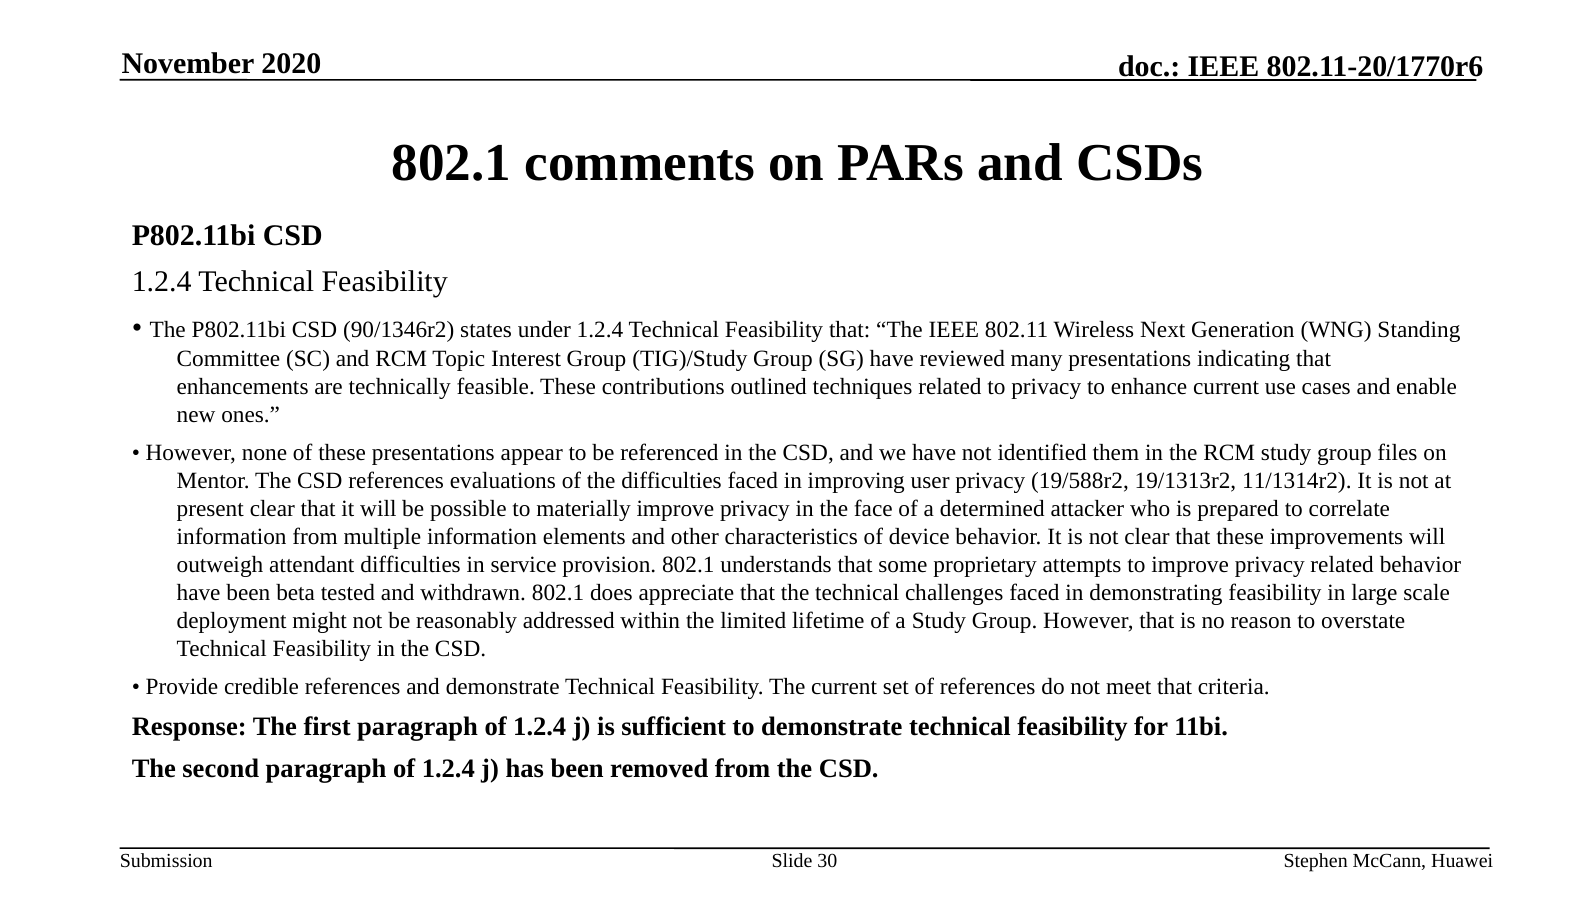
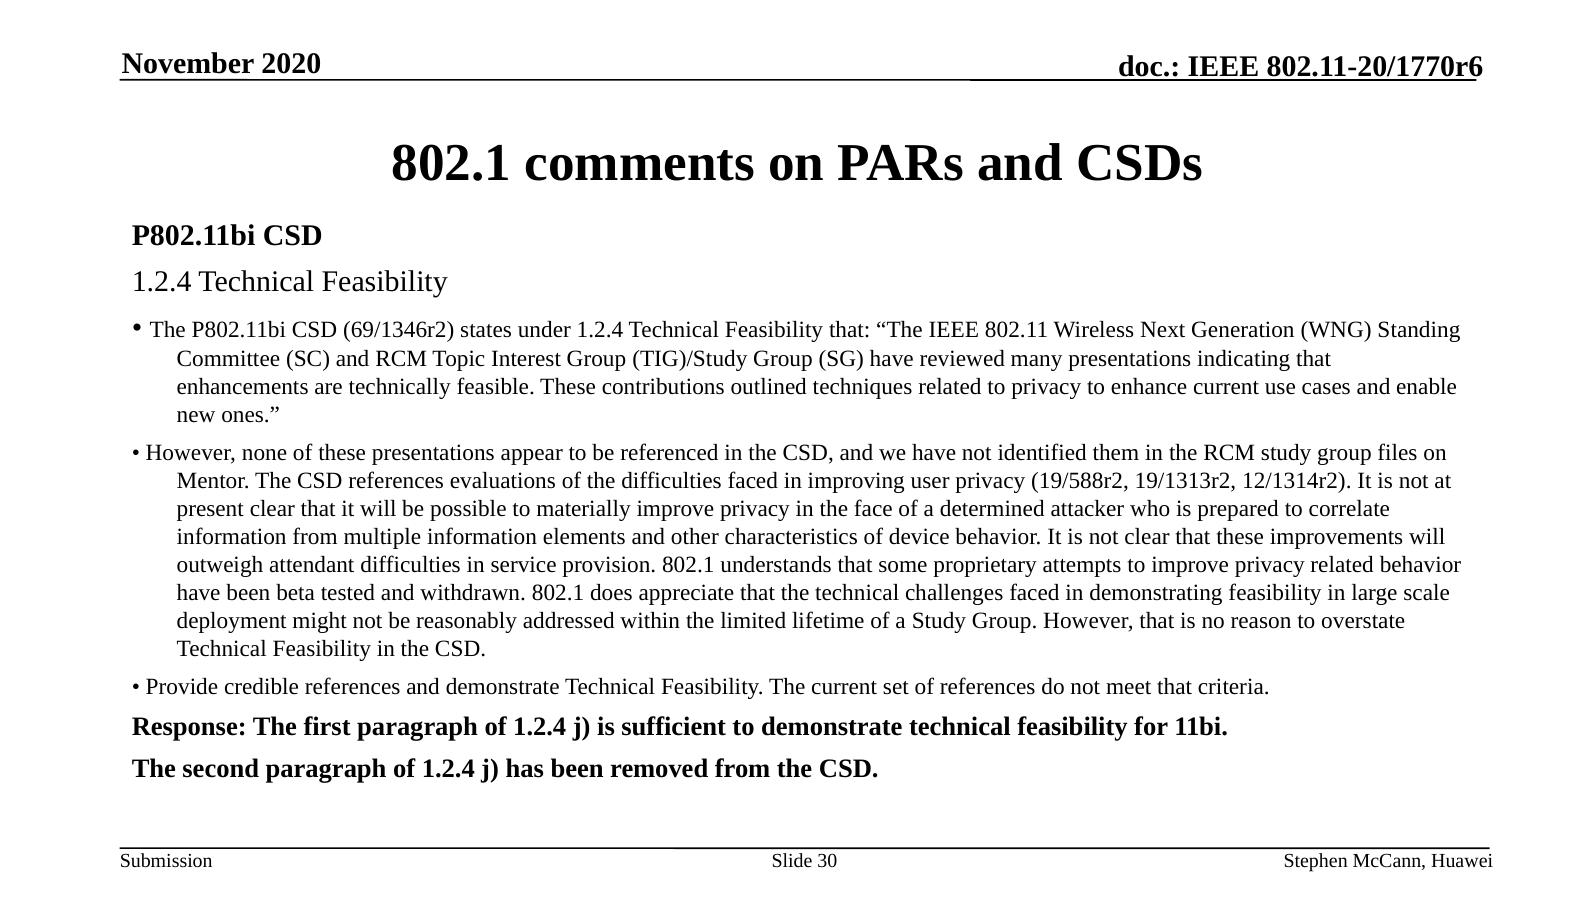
90/1346r2: 90/1346r2 -> 69/1346r2
11/1314r2: 11/1314r2 -> 12/1314r2
